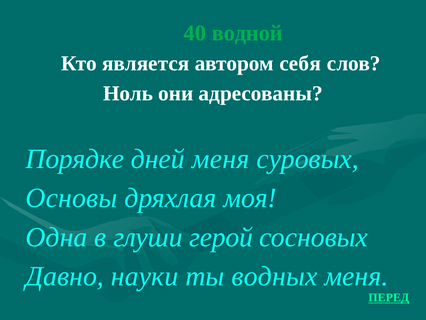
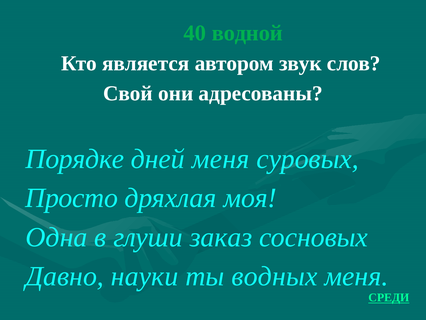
себя: себя -> звук
Ноль: Ноль -> Свой
Основы: Основы -> Просто
герой: герой -> заказ
ПЕРЕД: ПЕРЕД -> СРЕДИ
